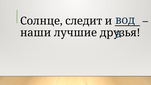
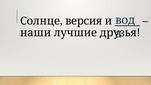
следит: следит -> версия
